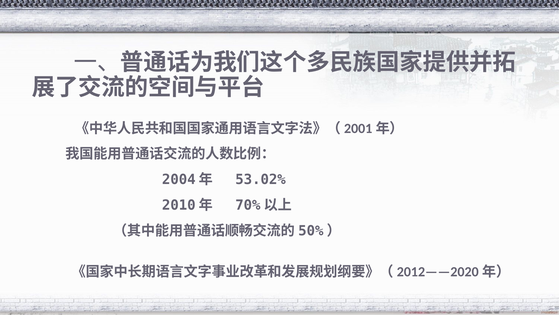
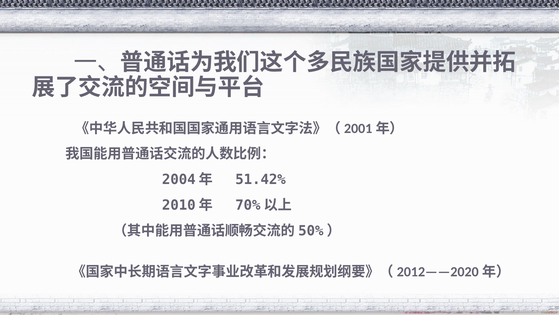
53.02%: 53.02% -> 51.42%
